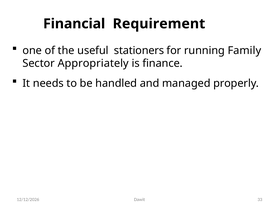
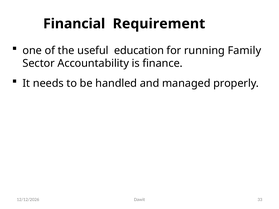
stationers: stationers -> education
Appropriately: Appropriately -> Accountability
